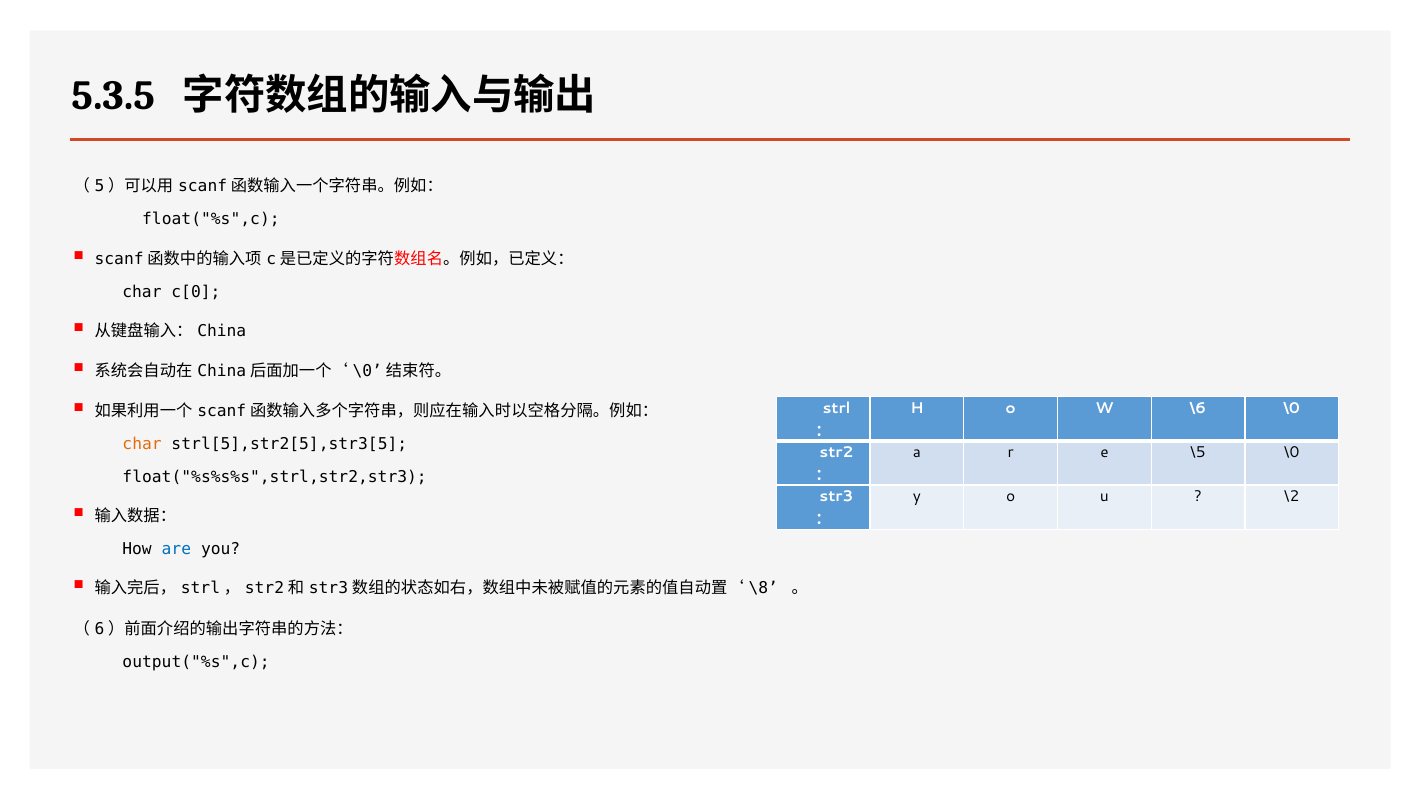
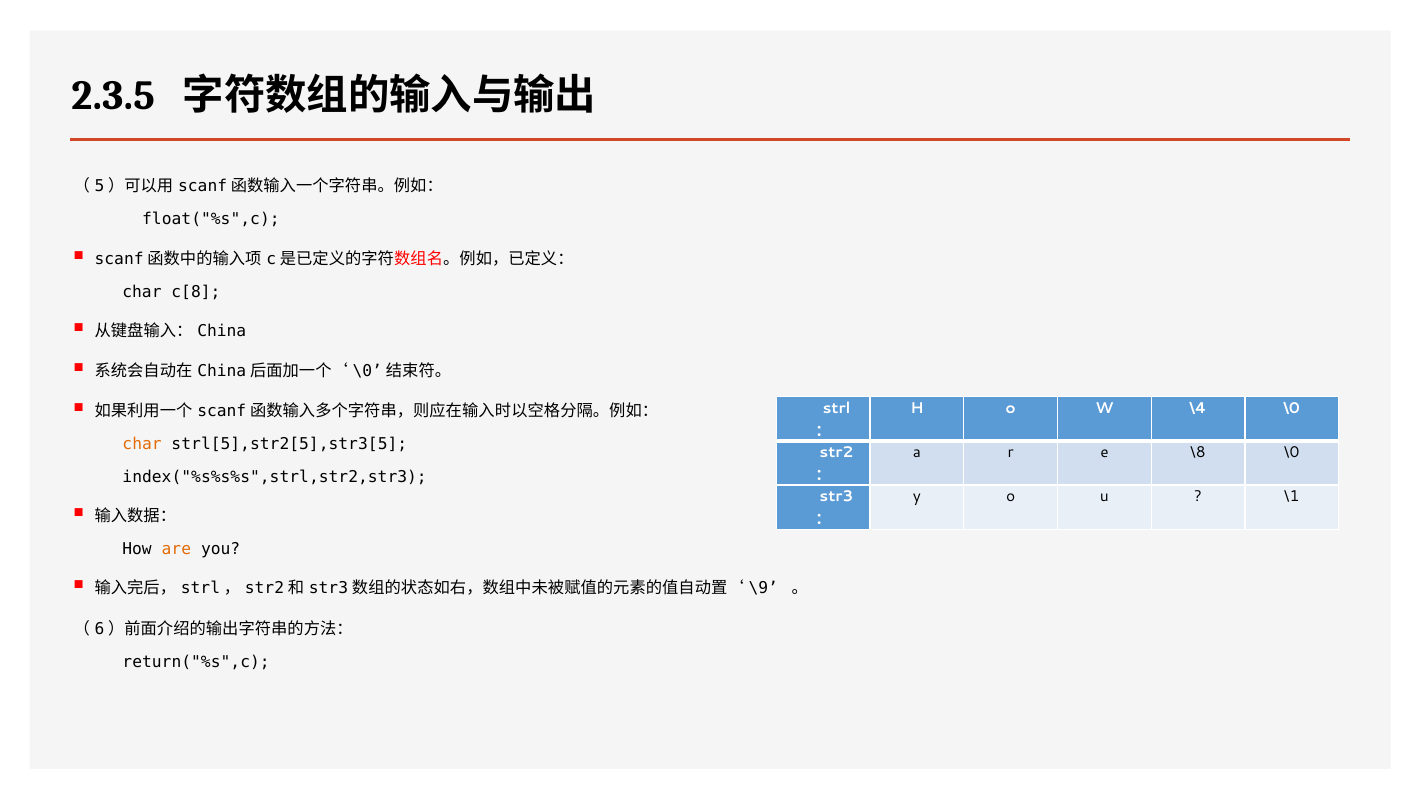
5.3.5: 5.3.5 -> 2.3.5
c[0: c[0 -> c[8
\6: \6 -> \4
\5: \5 -> \8
float("%s%s%s",strl,str2,str3: float("%s%s%s",strl,str2,str3 -> index("%s%s%s",strl,str2,str3
\2: \2 -> \1
are colour: blue -> orange
\8: \8 -> \9
output("%s",c: output("%s",c -> return("%s",c
